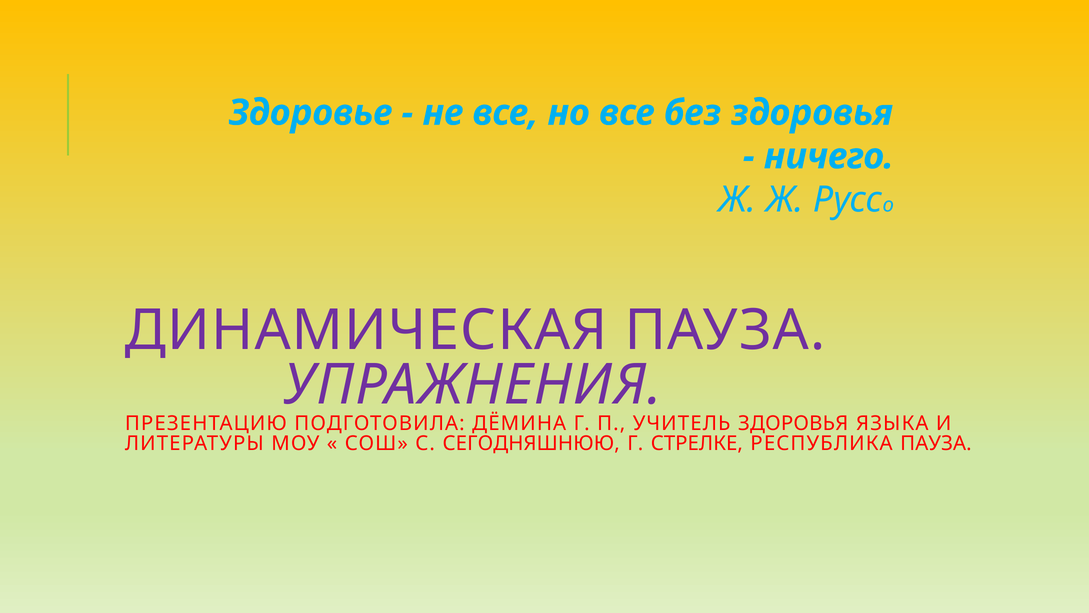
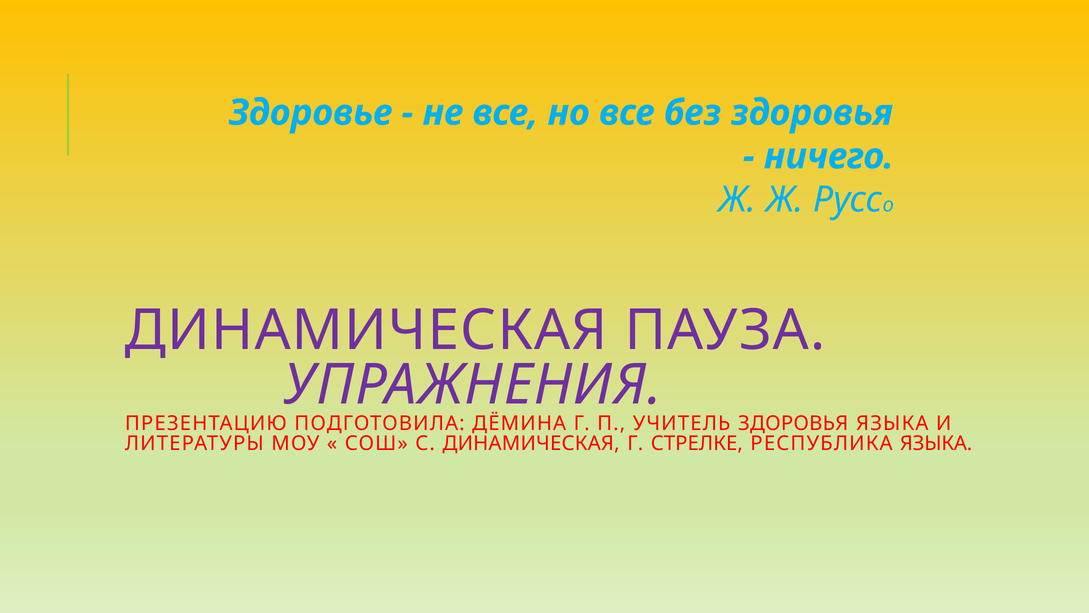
С СЕГОДНЯШНЮЮ: СЕГОДНЯШНЮЮ -> ДИНАМИЧЕСКАЯ
РЕСПУБЛИКА ПАУЗА: ПАУЗА -> ЯЗЫКА
